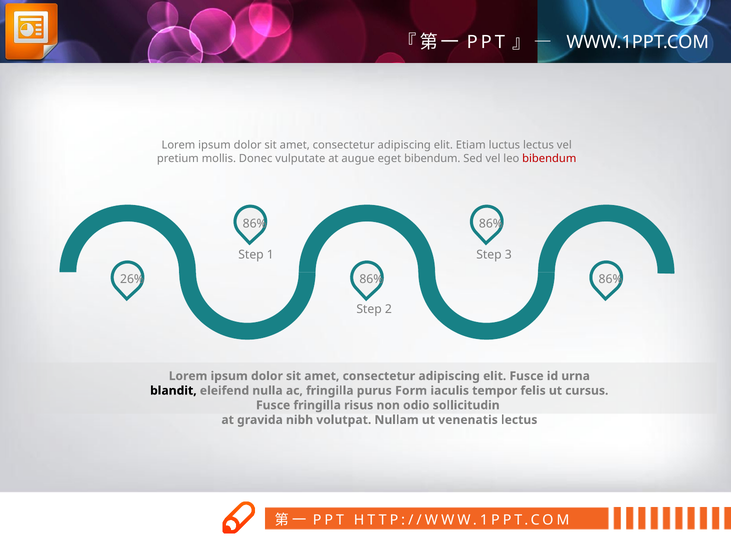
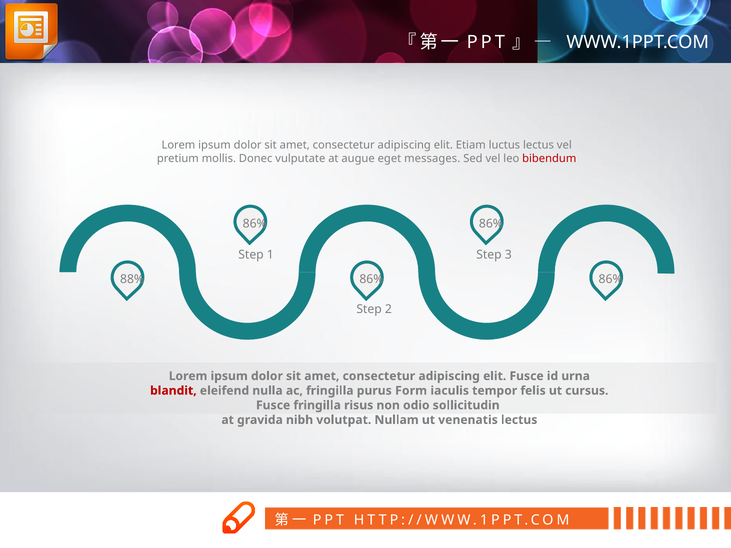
eget bibendum: bibendum -> messages
26%: 26% -> 88%
blandit colour: black -> red
